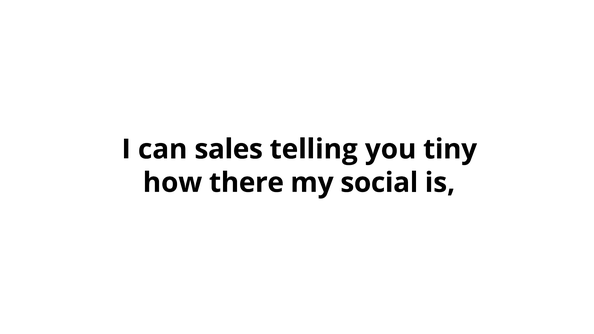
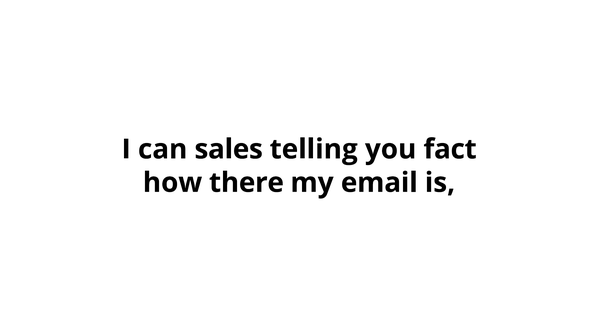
tiny: tiny -> fact
social: social -> email
